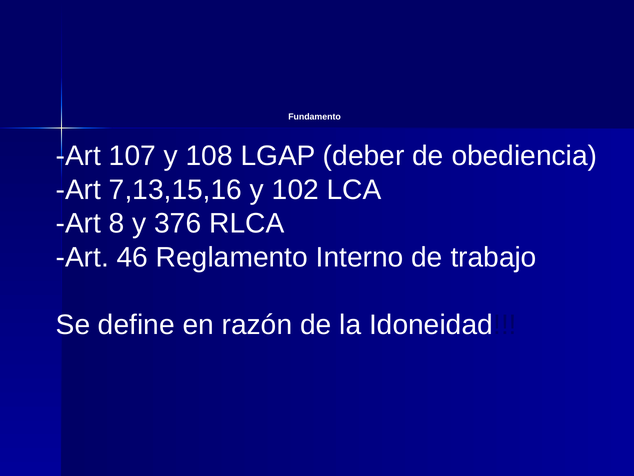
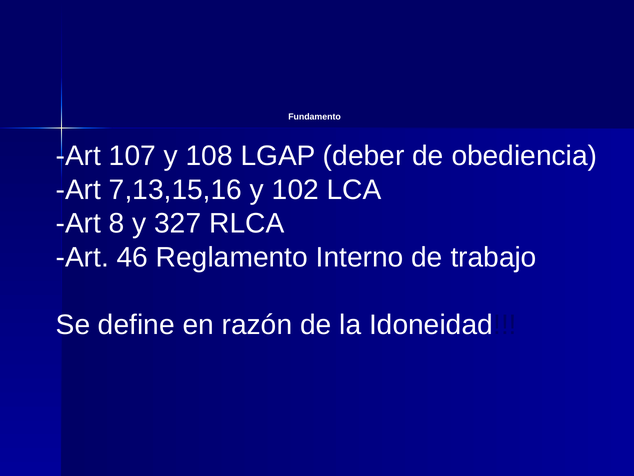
376: 376 -> 327
